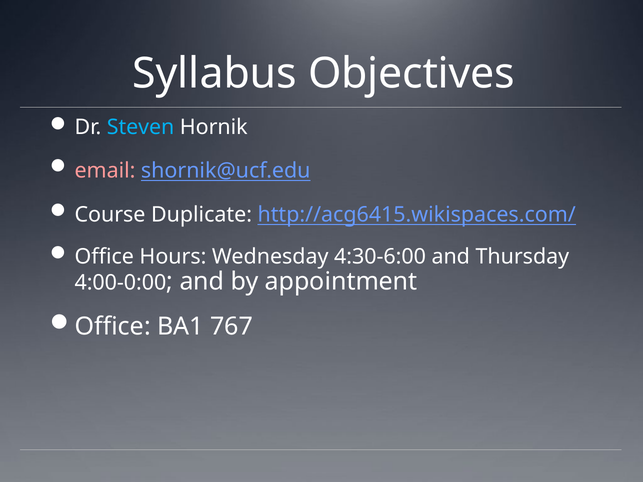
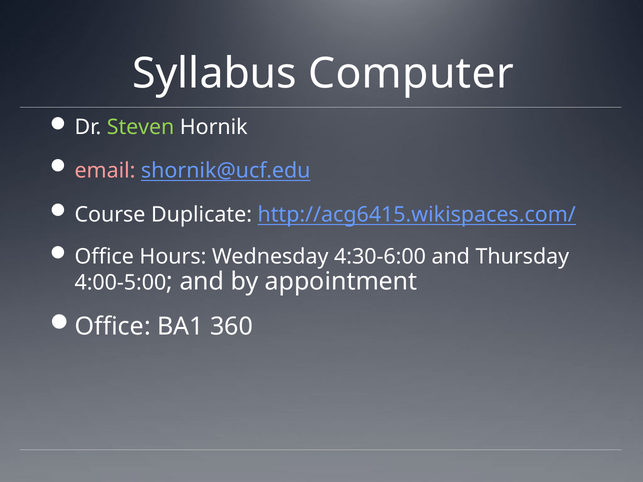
Objectives: Objectives -> Computer
Steven colour: light blue -> light green
4:00-0:00: 4:00-0:00 -> 4:00-5:00
767: 767 -> 360
